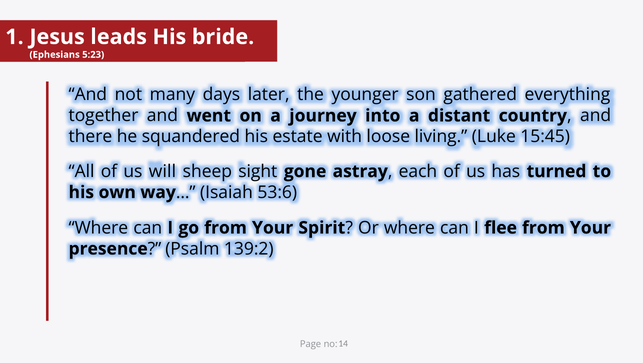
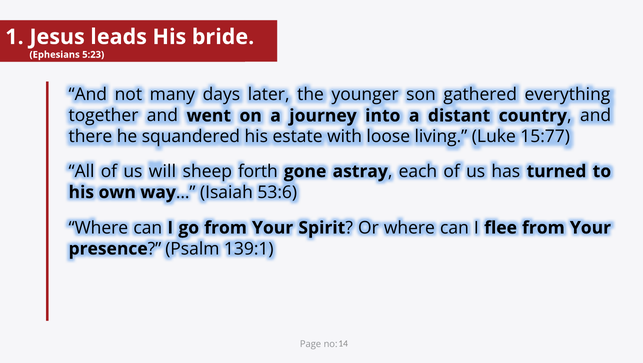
15:45: 15:45 -> 15:77
sight: sight -> forth
139:2: 139:2 -> 139:1
